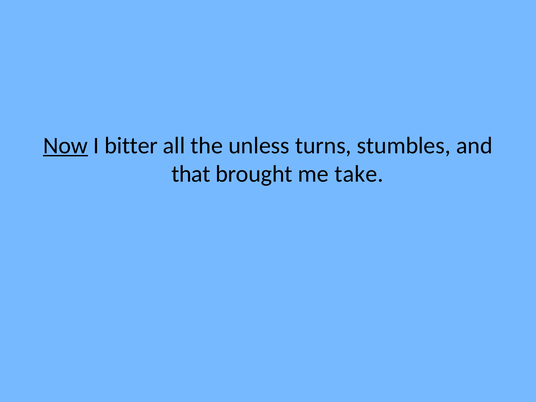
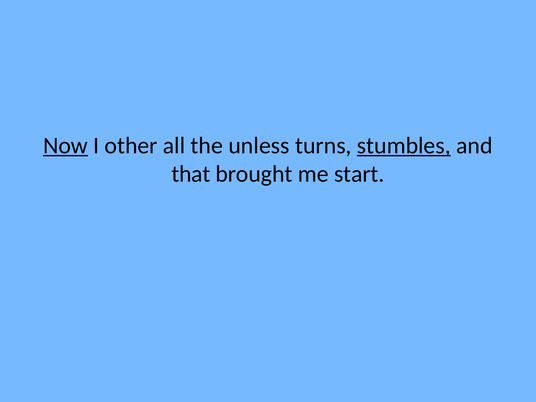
bitter: bitter -> other
stumbles underline: none -> present
take: take -> start
